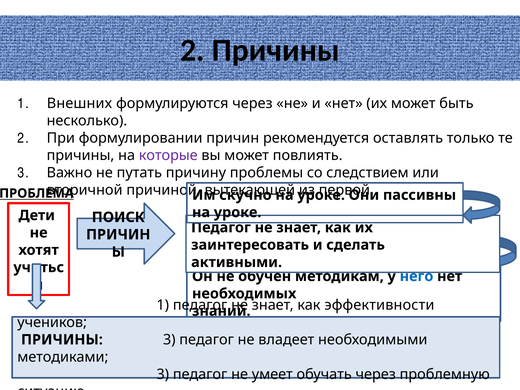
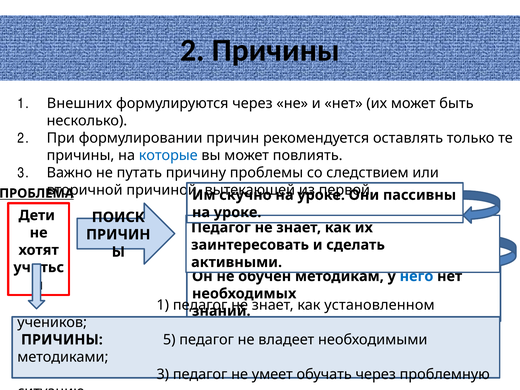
которые colour: purple -> blue
эффективности: эффективности -> установленном
ПРИЧИНЫ 3: 3 -> 5
